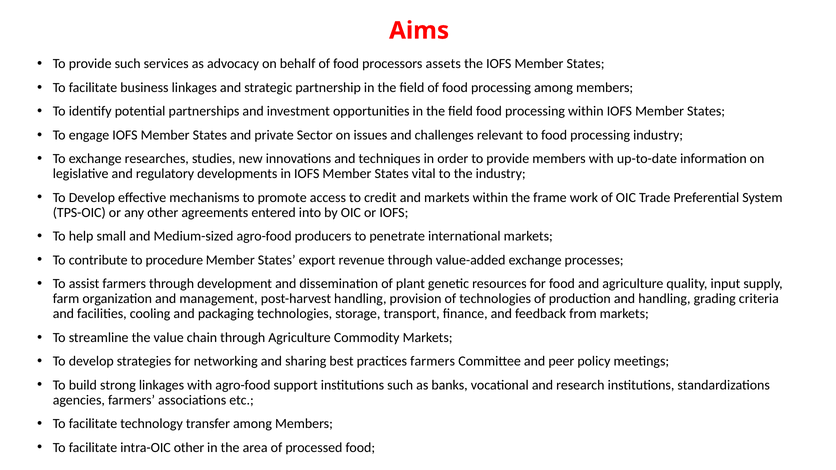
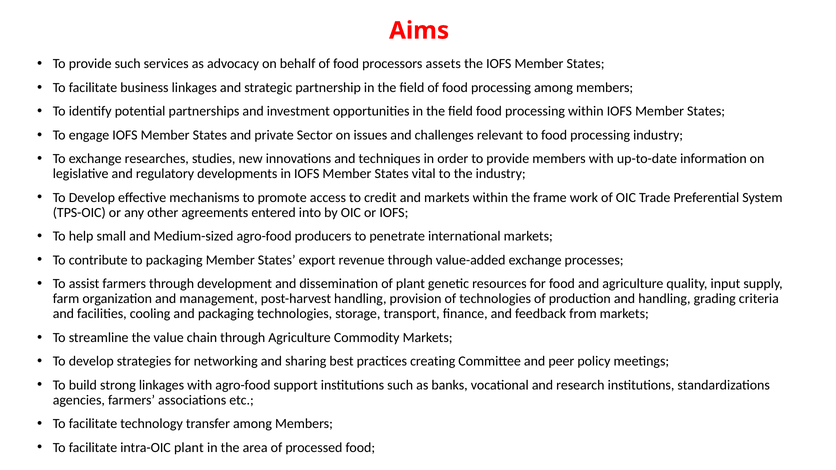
to procedure: procedure -> packaging
practices farmers: farmers -> creating
intra-OIC other: other -> plant
